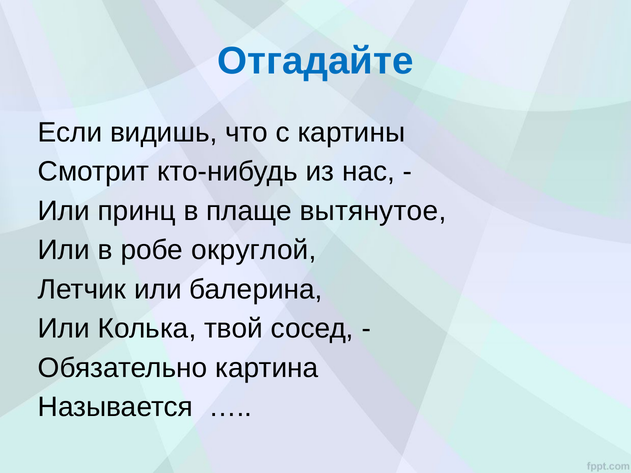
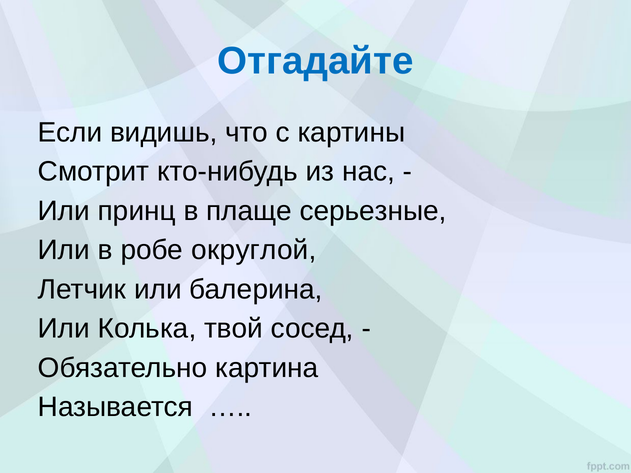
вытянутое: вытянутое -> серьезные
